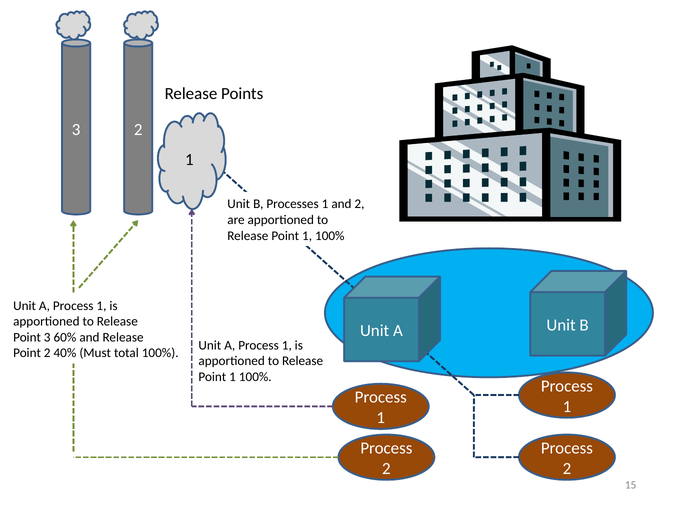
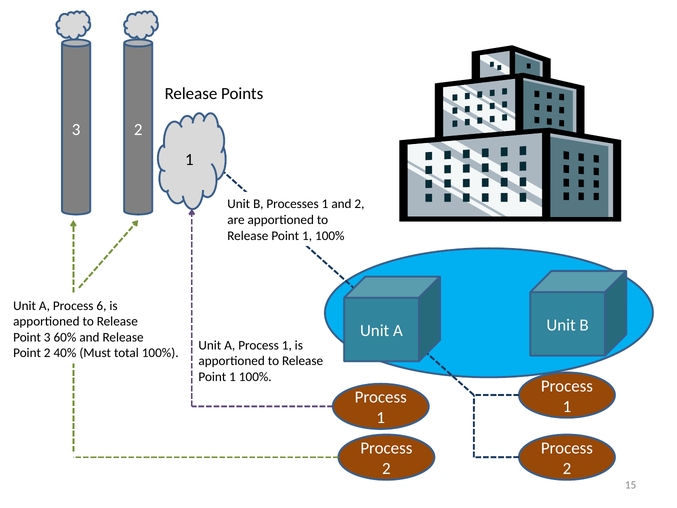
1 at (101, 306): 1 -> 6
